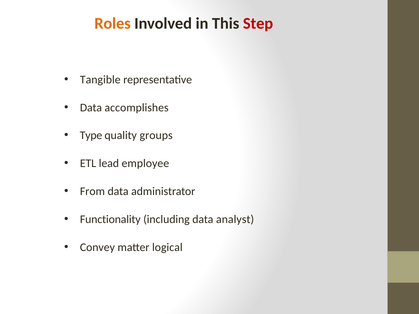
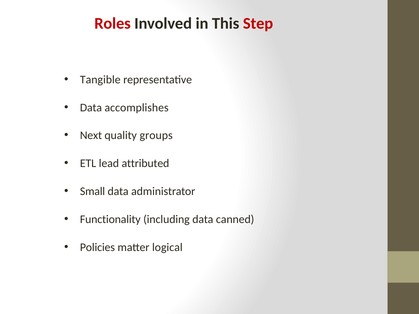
Roles colour: orange -> red
Type: Type -> Next
employee: employee -> attributed
From: From -> Small
analyst: analyst -> canned
Convey: Convey -> Policies
